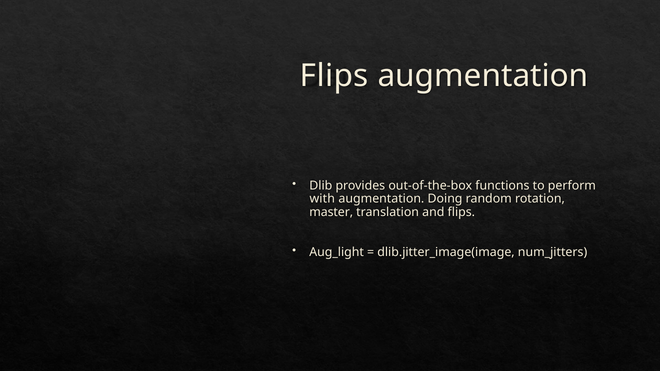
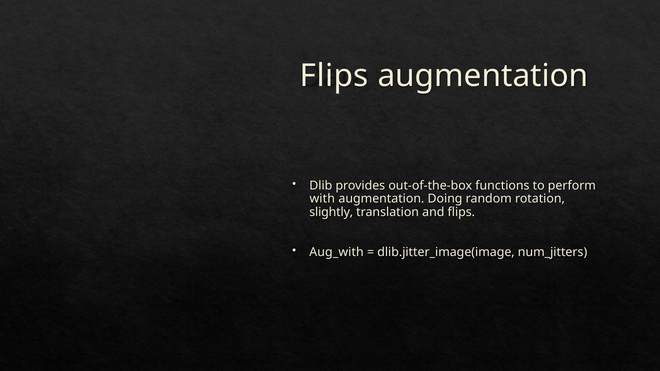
master: master -> slightly
Aug_light: Aug_light -> Aug_with
